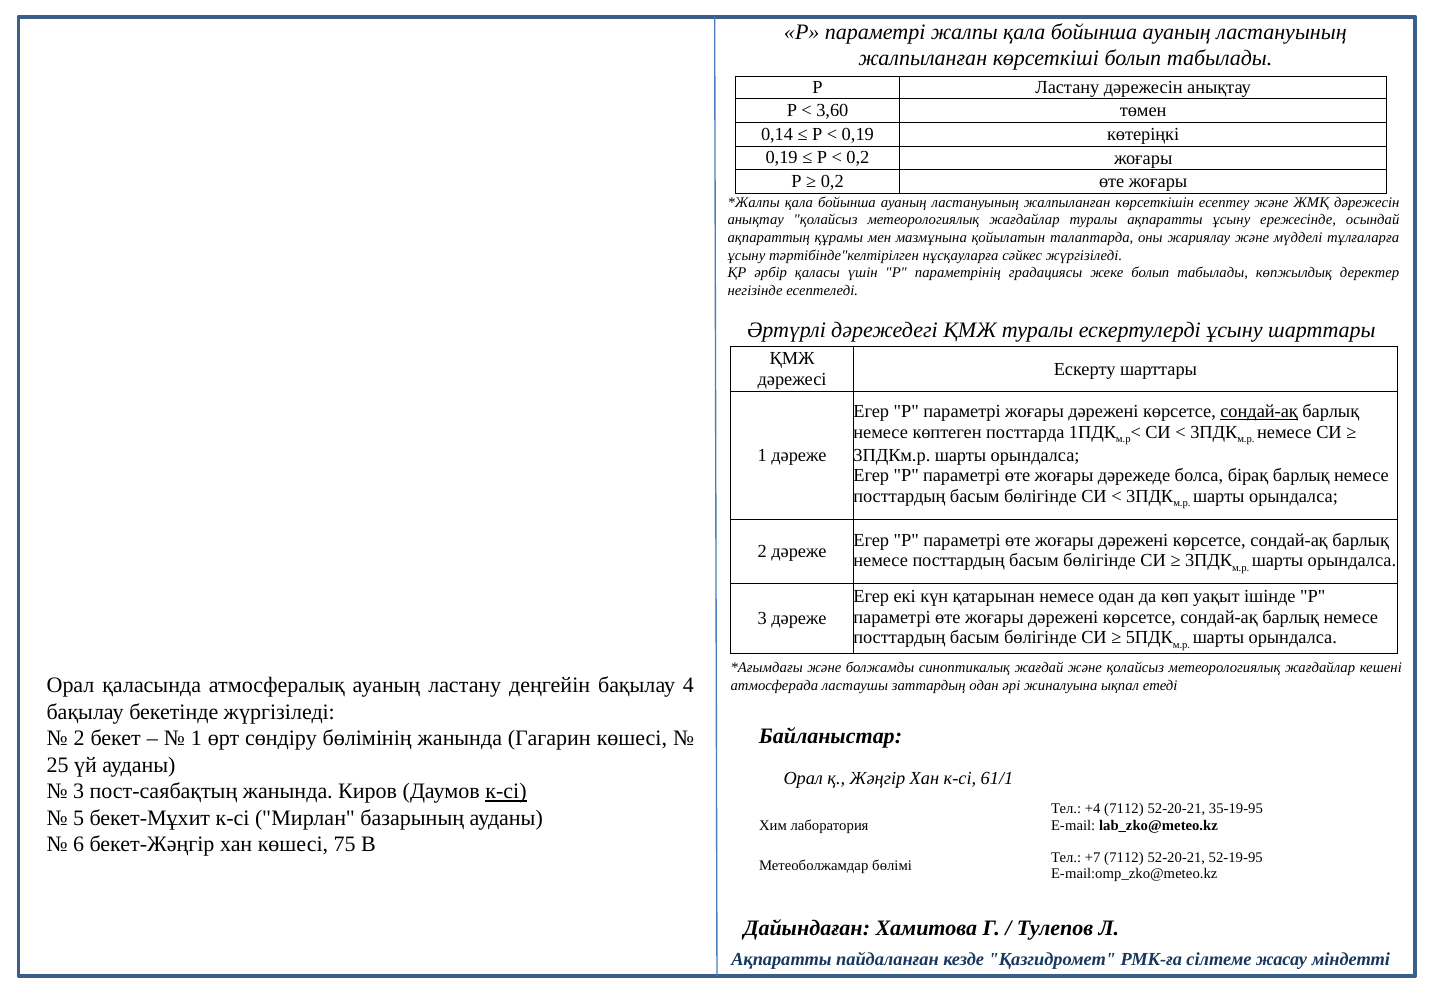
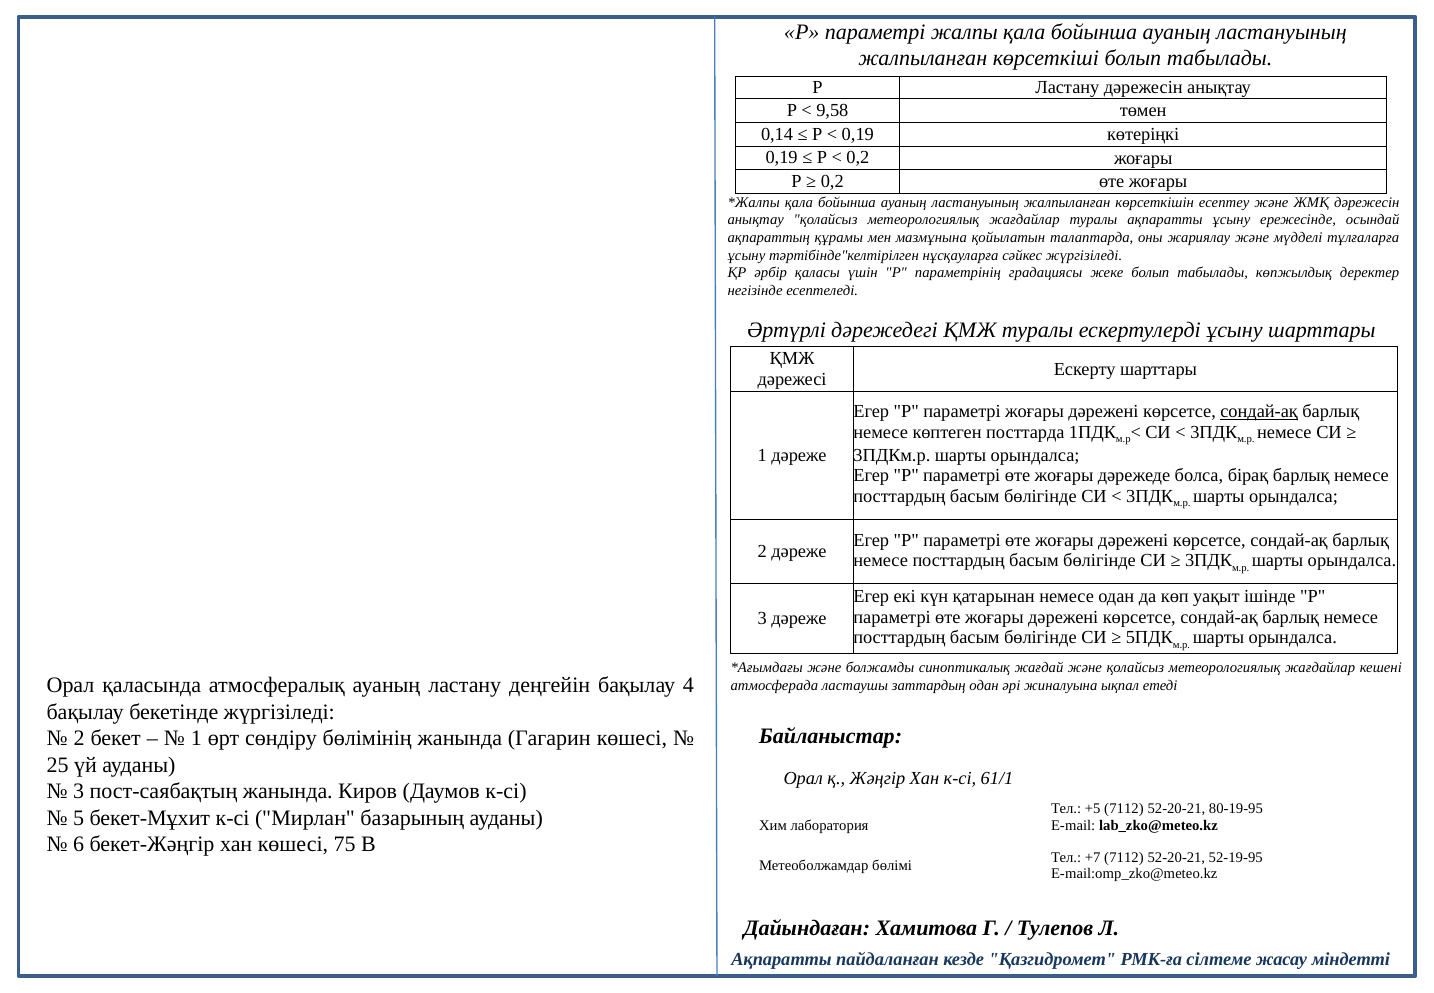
3,60: 3,60 -> 9,58
к-сі at (506, 791) underline: present -> none
+4: +4 -> +5
35-19-95: 35-19-95 -> 80-19-95
